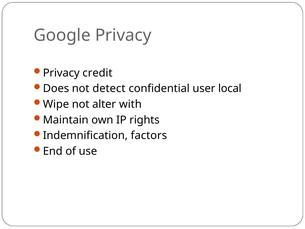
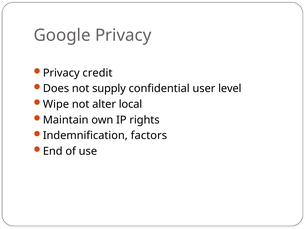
detect: detect -> supply
local: local -> level
with: with -> local
